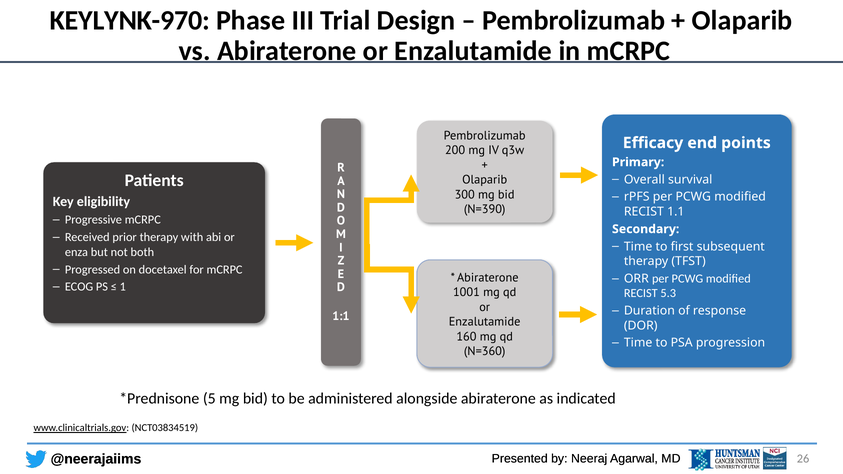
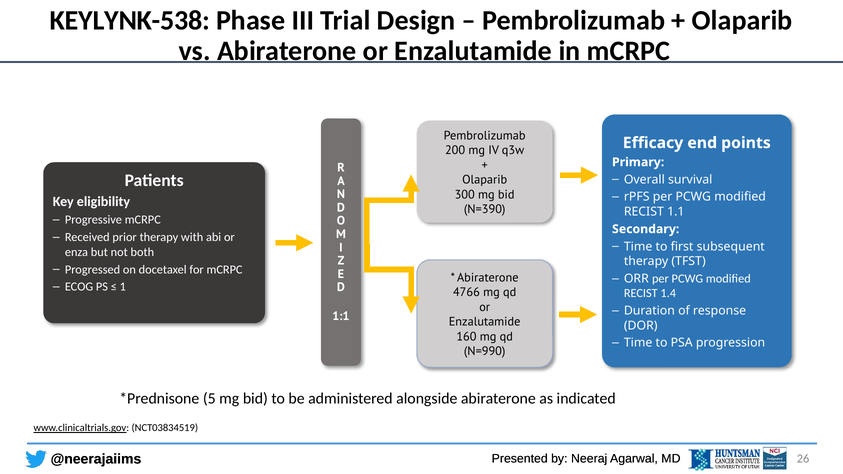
KEYLYNK-970: KEYLYNK-970 -> KEYLYNK-538
1001: 1001 -> 4766
5.3: 5.3 -> 1.4
N=360: N=360 -> N=990
